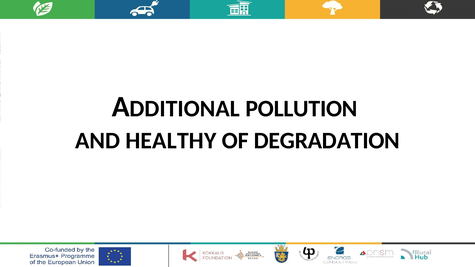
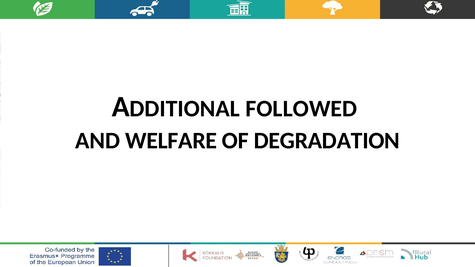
POLLUTION: POLLUTION -> FOLLOWED
HEALTHY: HEALTHY -> WELFARE
